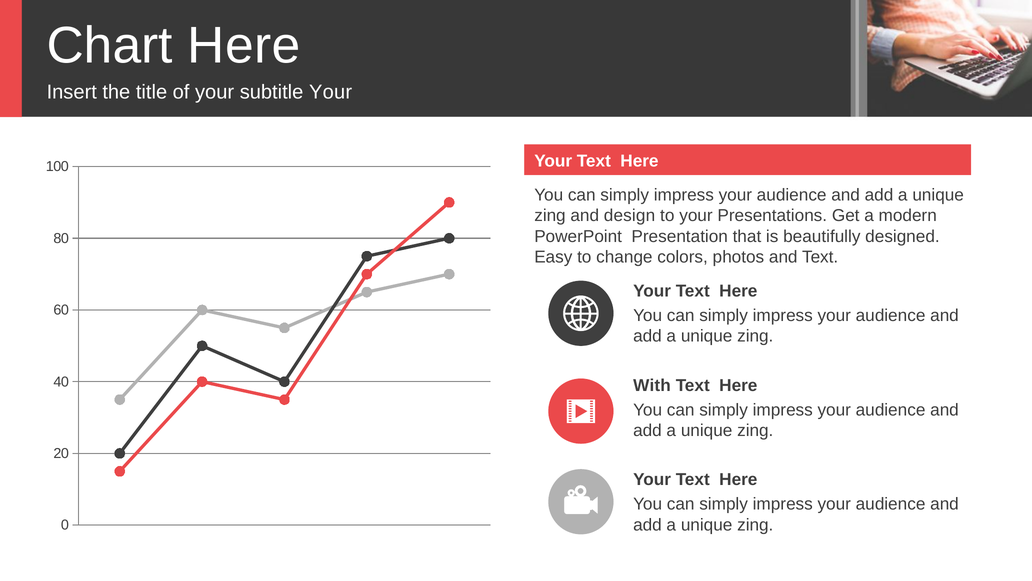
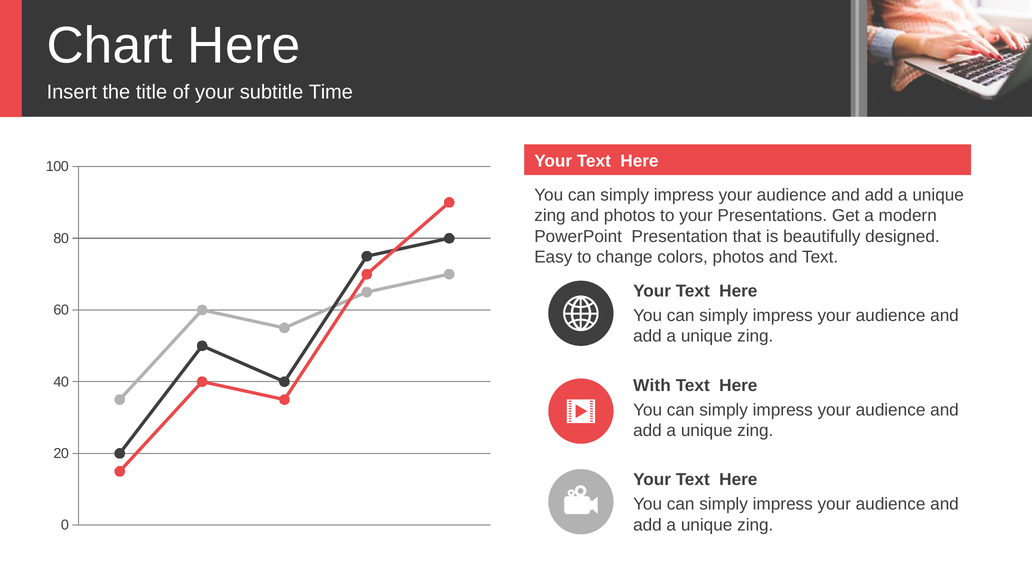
subtitle Your: Your -> Time
and design: design -> photos
